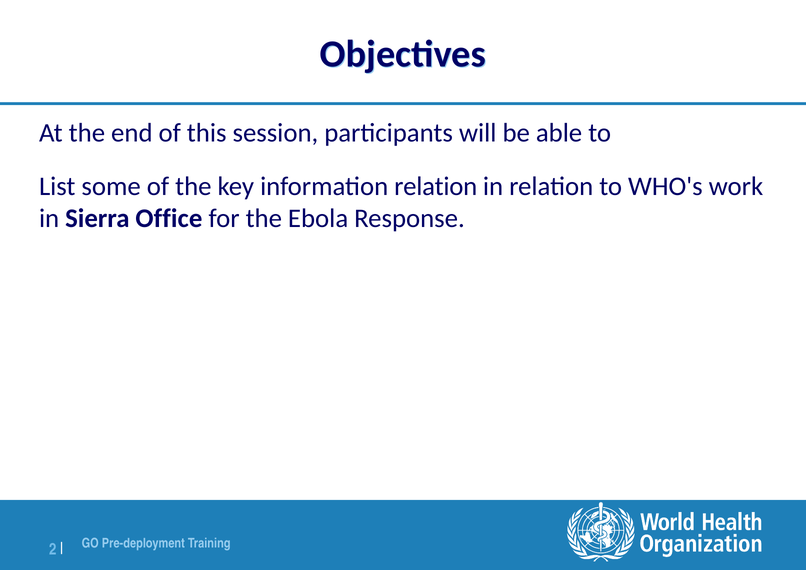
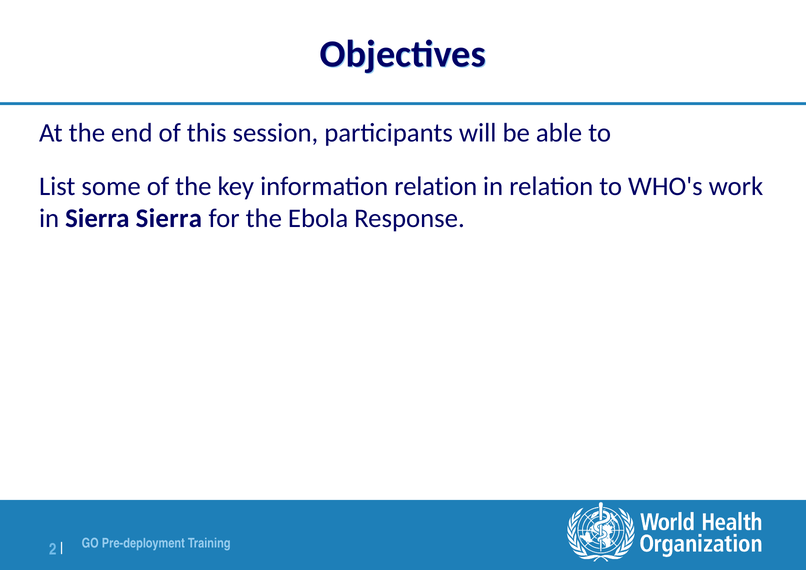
Sierra Office: Office -> Sierra
